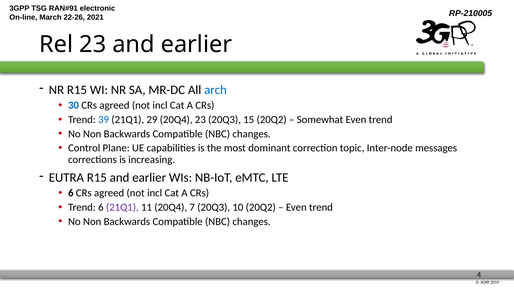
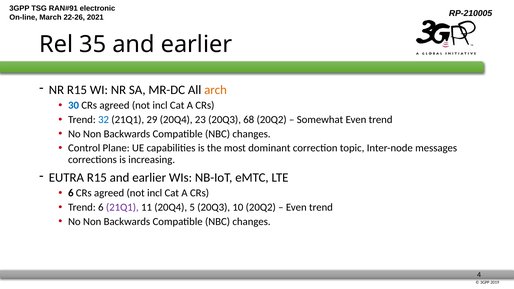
Rel 23: 23 -> 35
arch colour: blue -> orange
39: 39 -> 32
15: 15 -> 68
7: 7 -> 5
